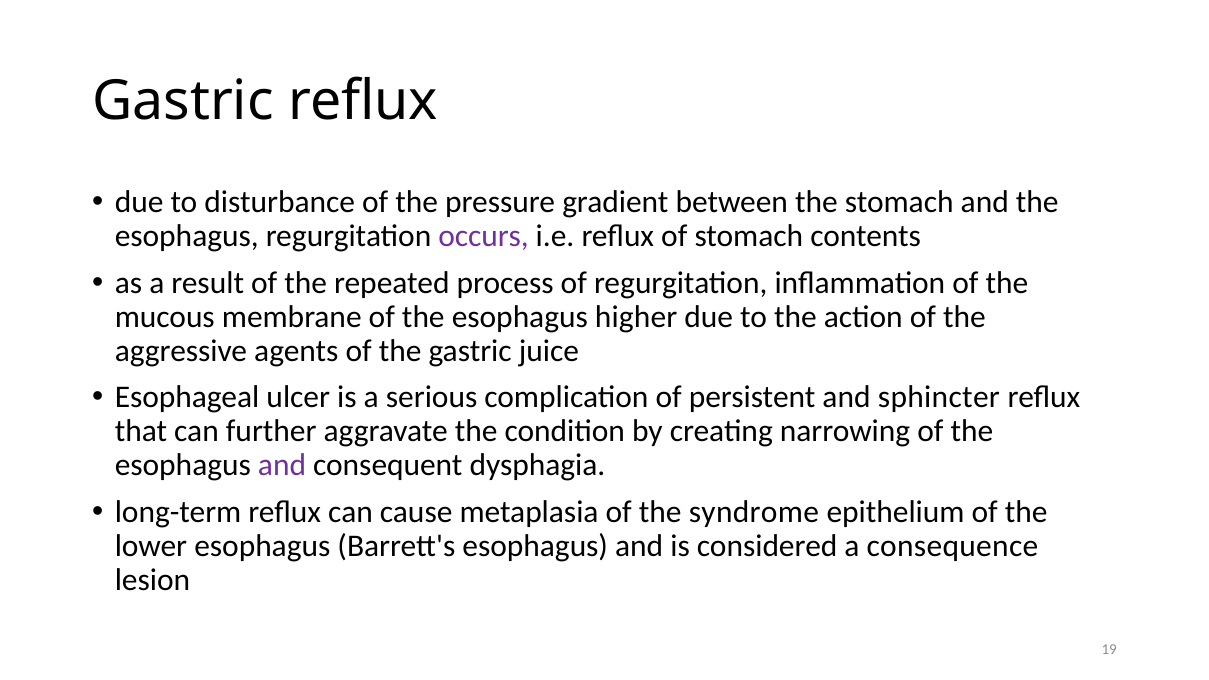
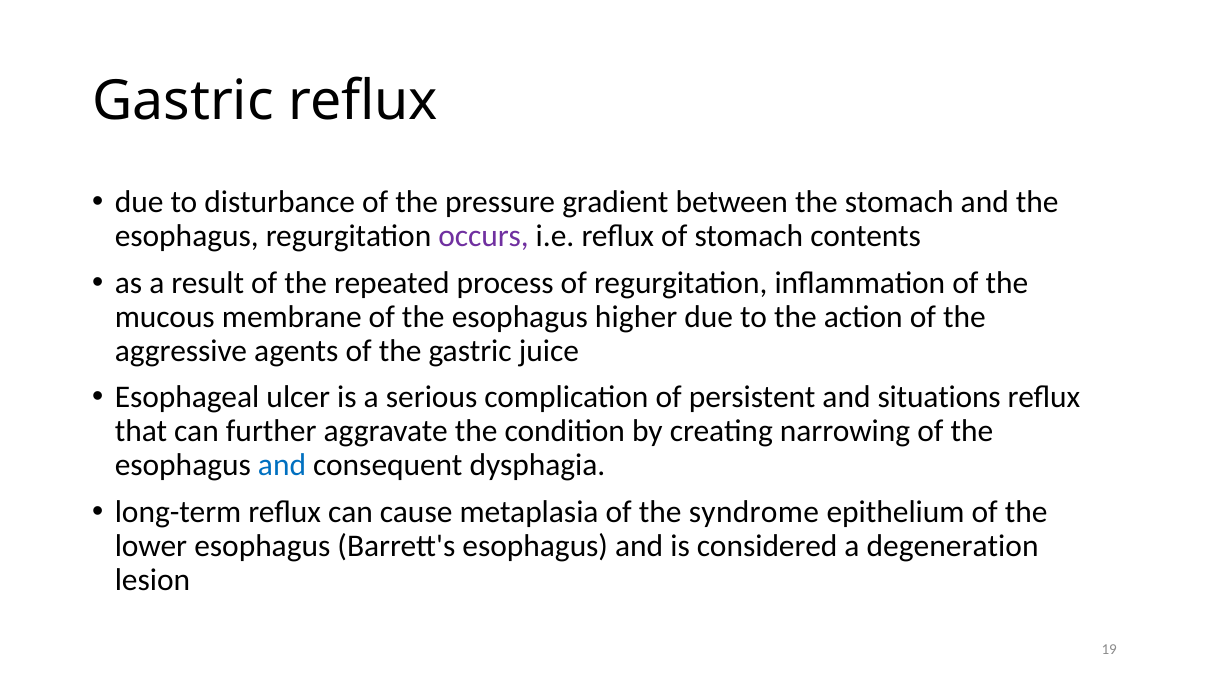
sphincter: sphincter -> situations
and at (282, 465) colour: purple -> blue
consequence: consequence -> degeneration
